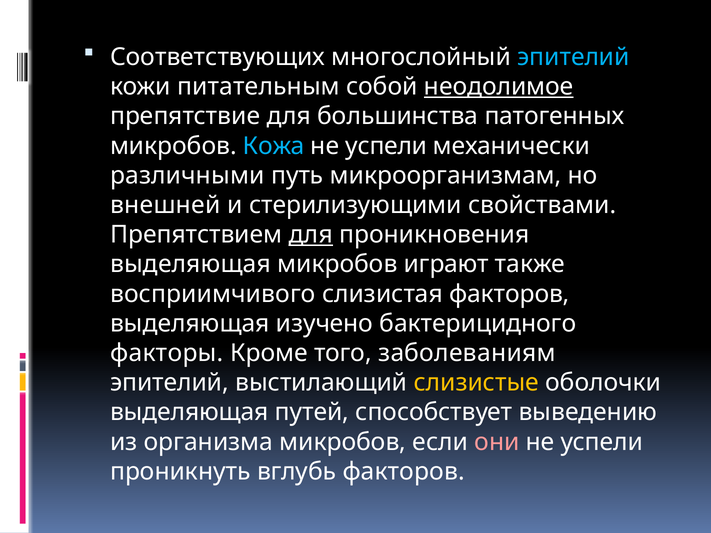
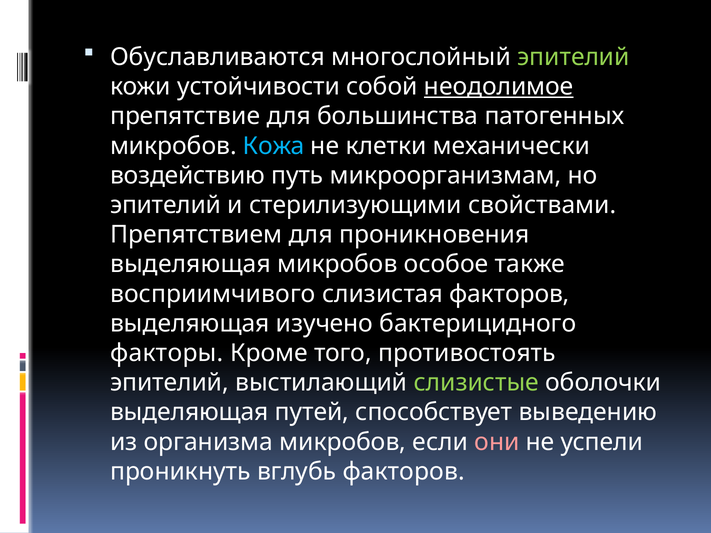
Соответствующих: Соответствующих -> Обуславливаются
эпителий at (573, 57) colour: light blue -> light green
питательным: питательным -> устойчивости
успели at (386, 146): успели -> клетки
различными: различными -> воздействию
внешней at (165, 205): внешней -> эпителий
для at (311, 235) underline: present -> none
играют: играют -> особое
заболеваниям: заболеваниям -> противостоять
слизистые colour: yellow -> light green
